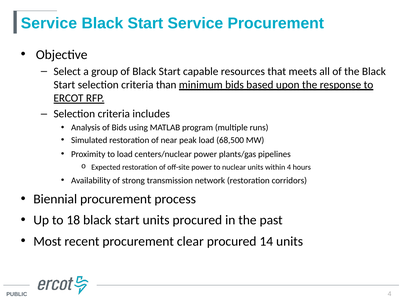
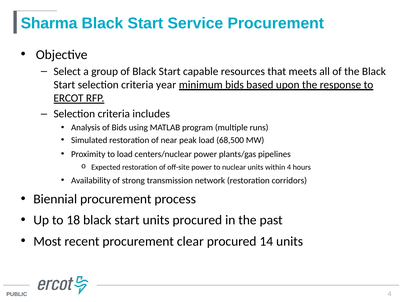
Service at (49, 23): Service -> Sharma
than: than -> year
